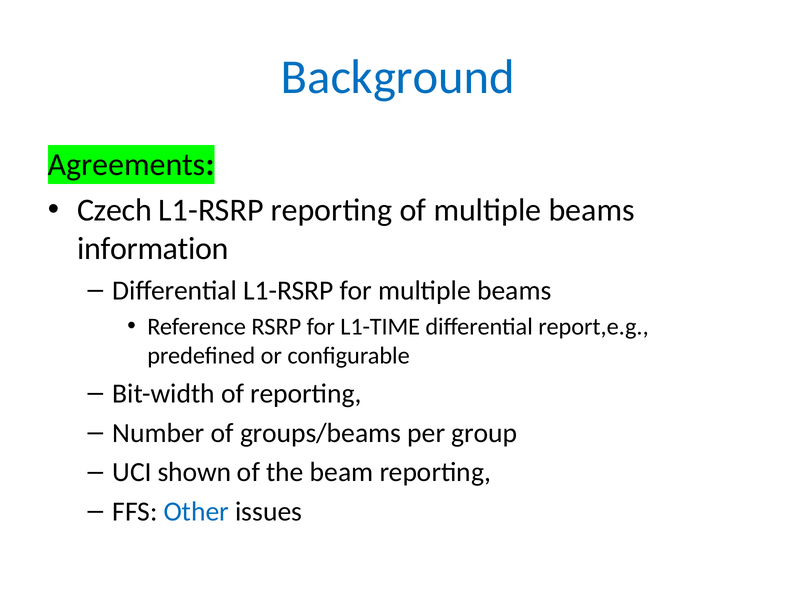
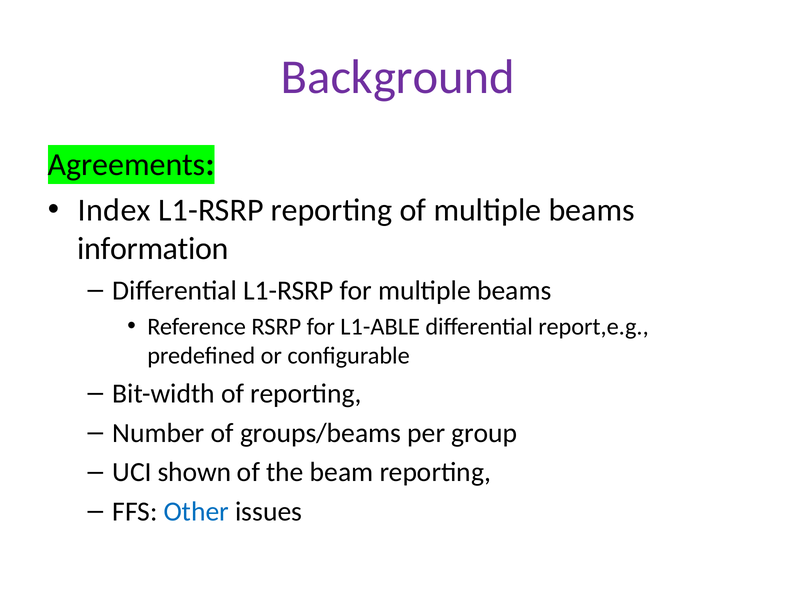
Background colour: blue -> purple
Czech: Czech -> Index
L1-TIME: L1-TIME -> L1-ABLE
